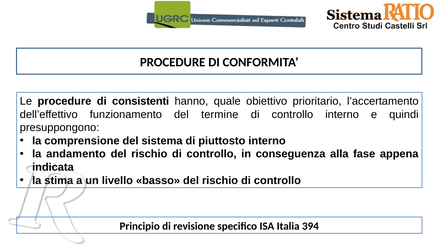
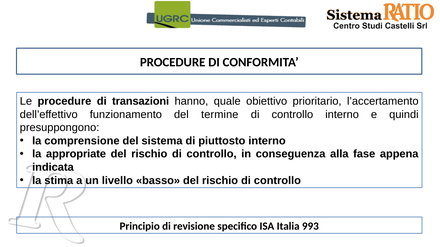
consistenti: consistenti -> transazioni
andamento: andamento -> appropriate
394: 394 -> 993
